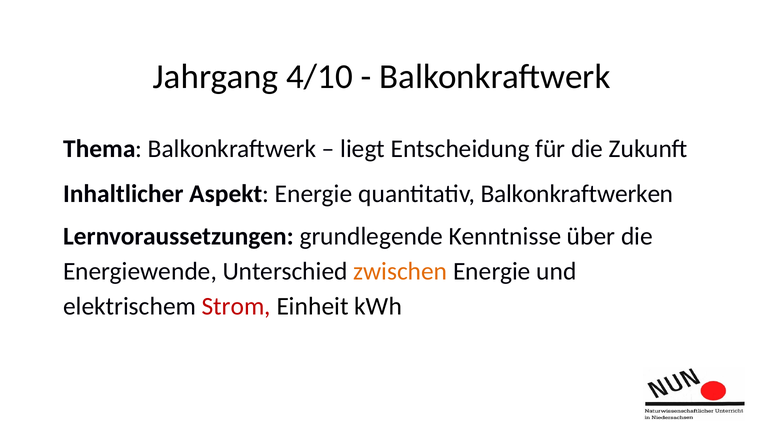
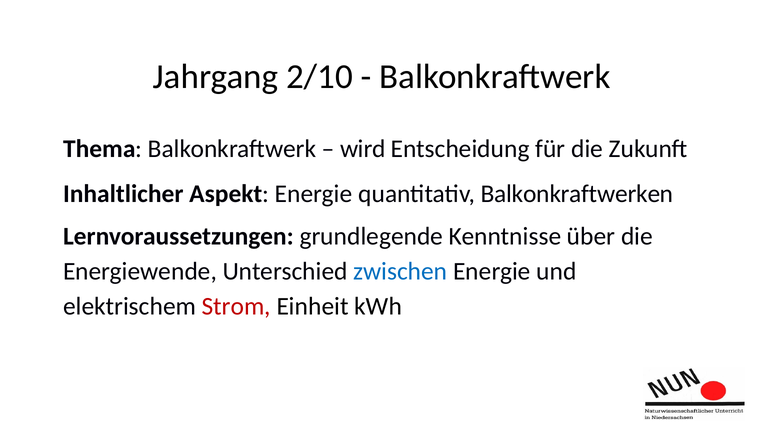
4/10: 4/10 -> 2/10
liegt: liegt -> wird
zwischen colour: orange -> blue
